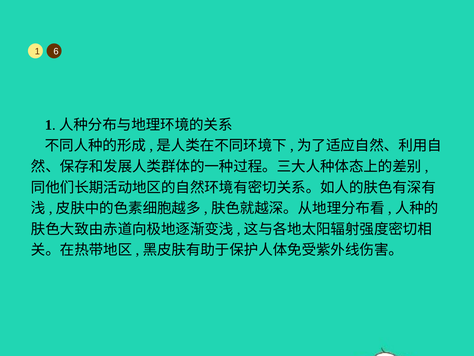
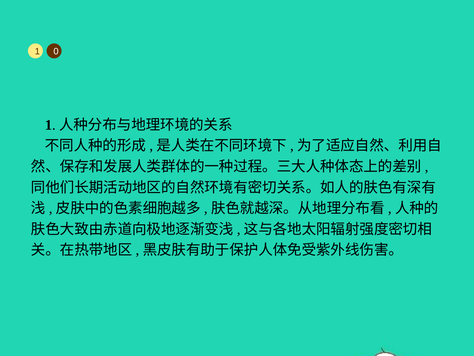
6: 6 -> 0
